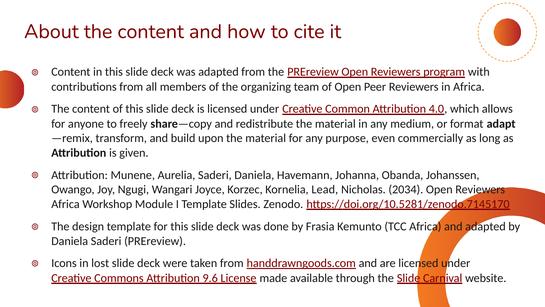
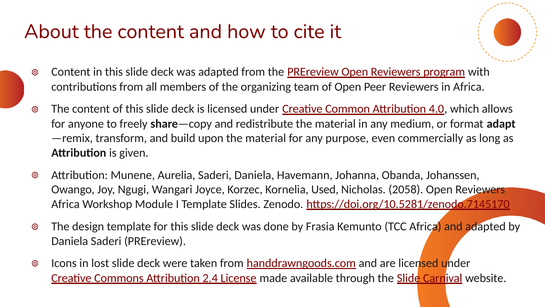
Lead: Lead -> Used
2034: 2034 -> 2058
9.6: 9.6 -> 2.4
